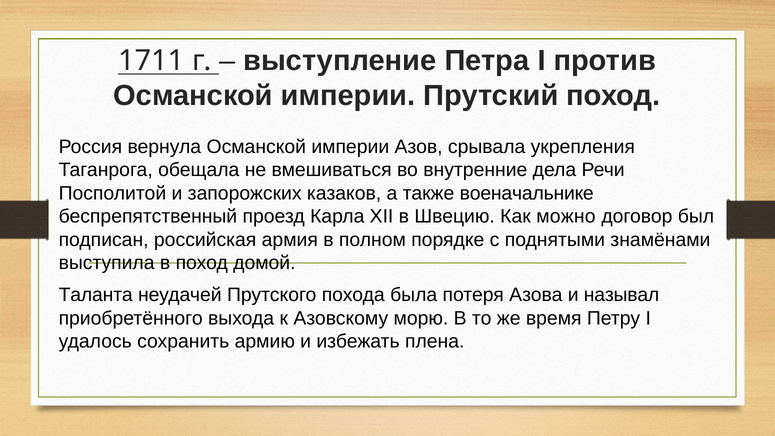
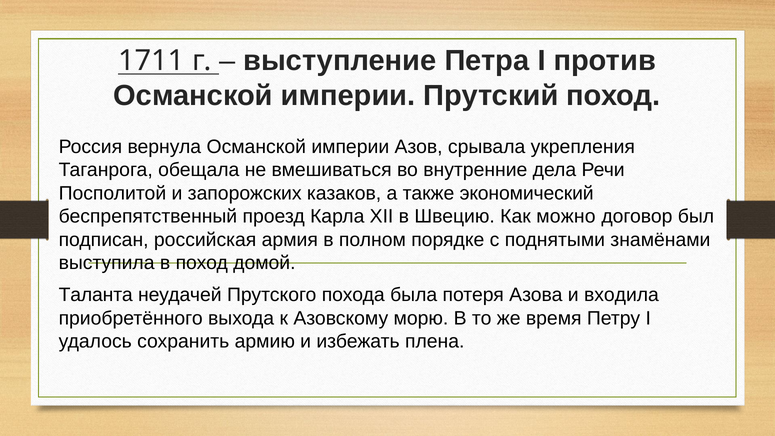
военачальнике: военачальнике -> экономический
называл: называл -> входила
